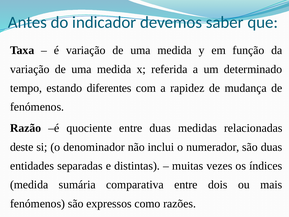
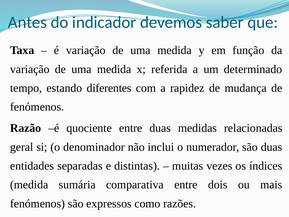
deste: deste -> geral
